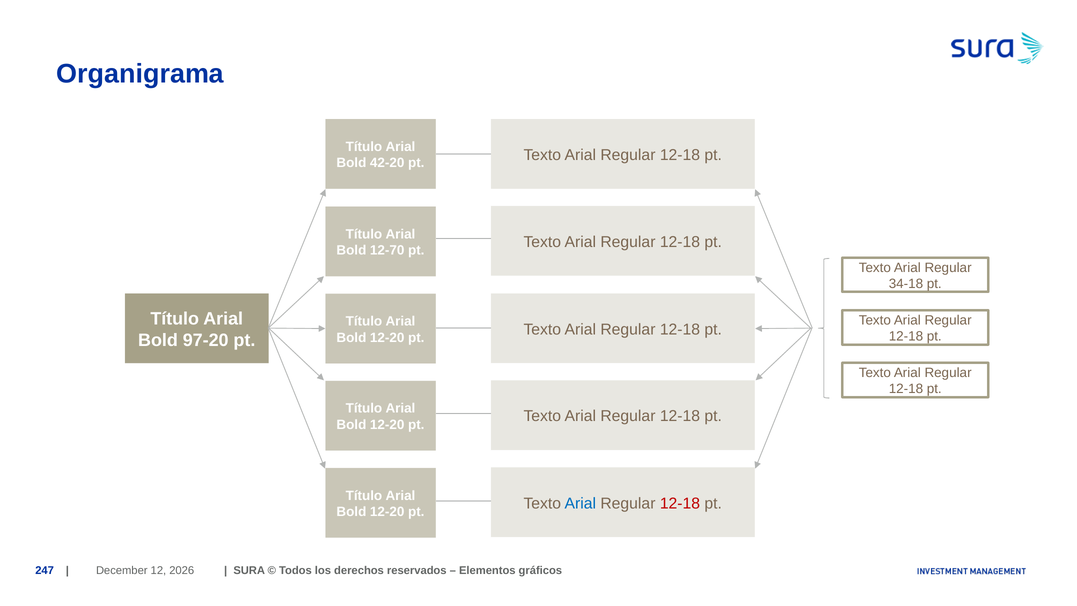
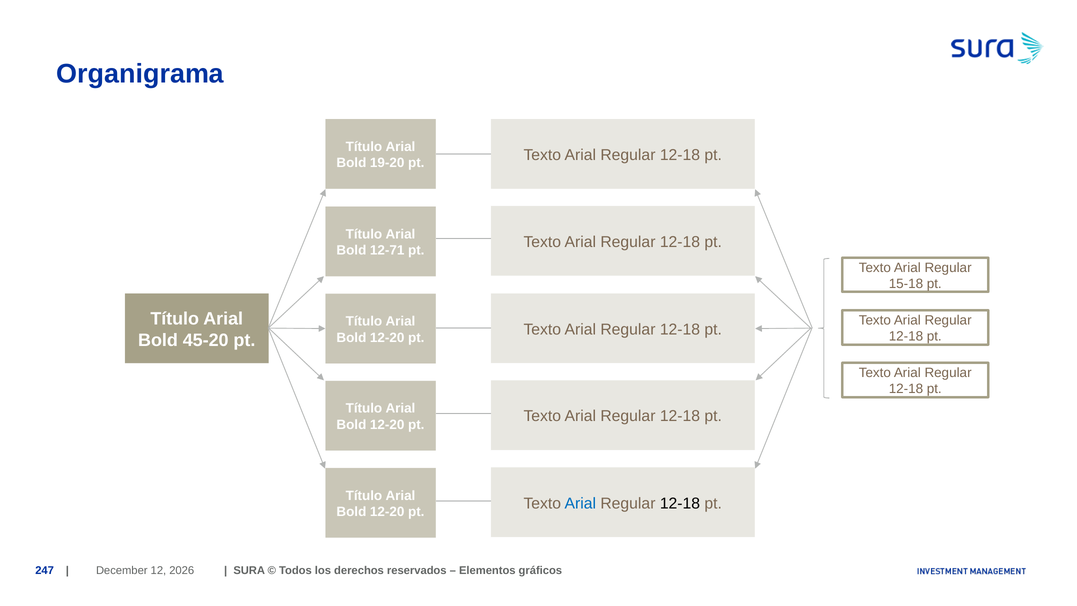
42-20: 42-20 -> 19-20
12-70: 12-70 -> 12-71
34-18: 34-18 -> 15-18
97-20: 97-20 -> 45-20
12-18 at (680, 503) colour: red -> black
